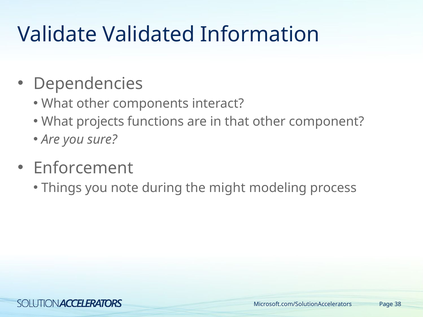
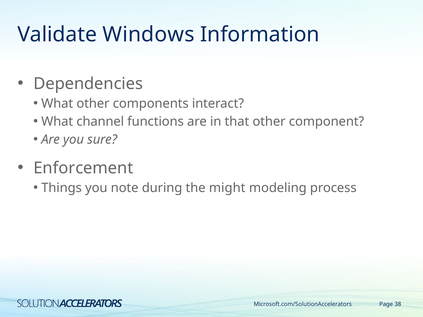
Validated: Validated -> Windows
projects: projects -> channel
